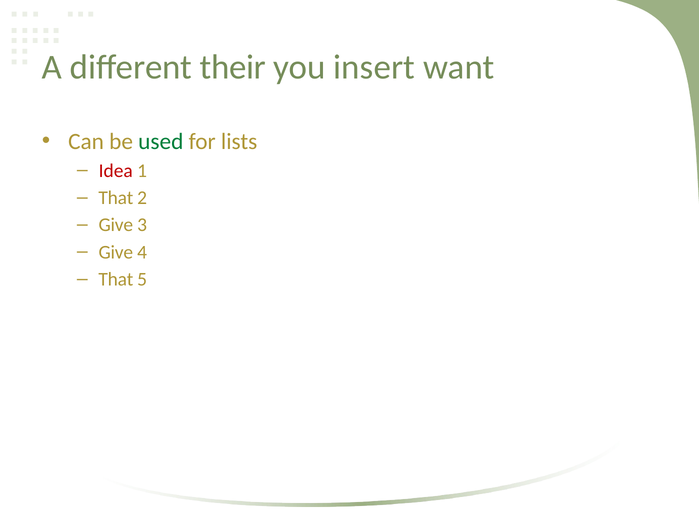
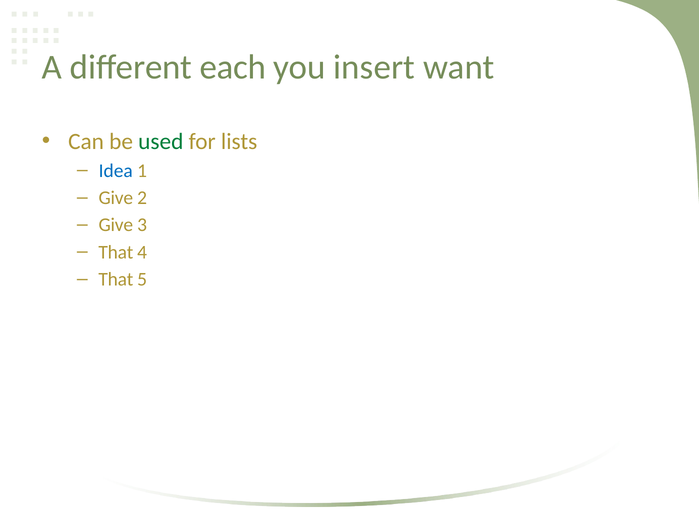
their: their -> each
Idea colour: red -> blue
That at (116, 198): That -> Give
Give at (116, 252): Give -> That
